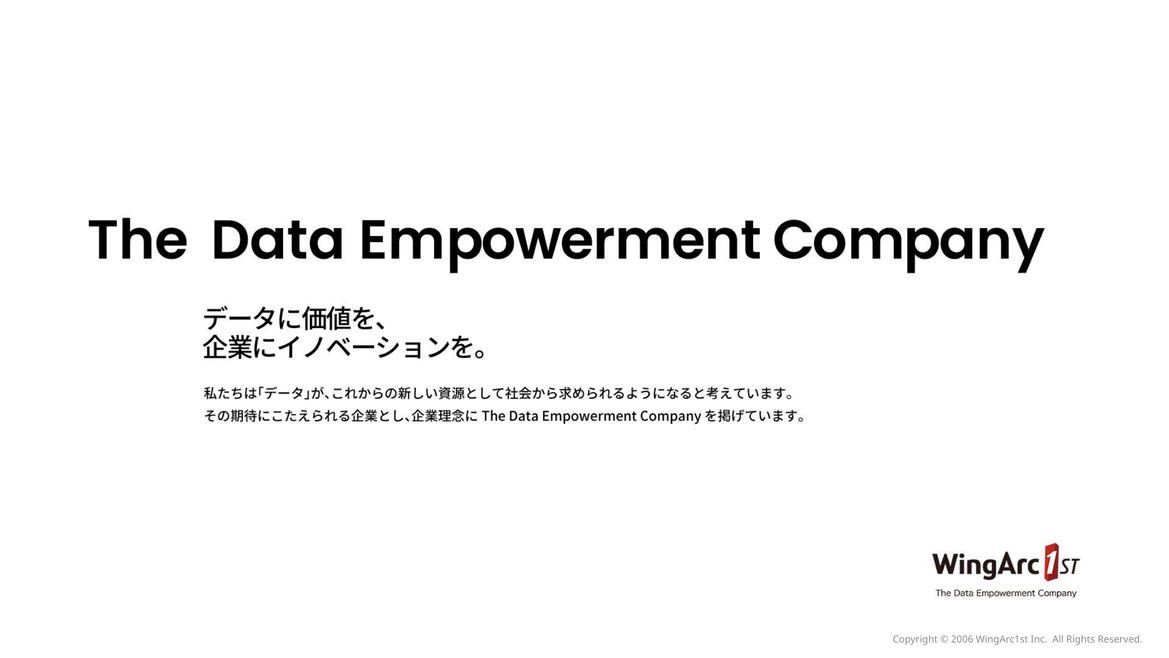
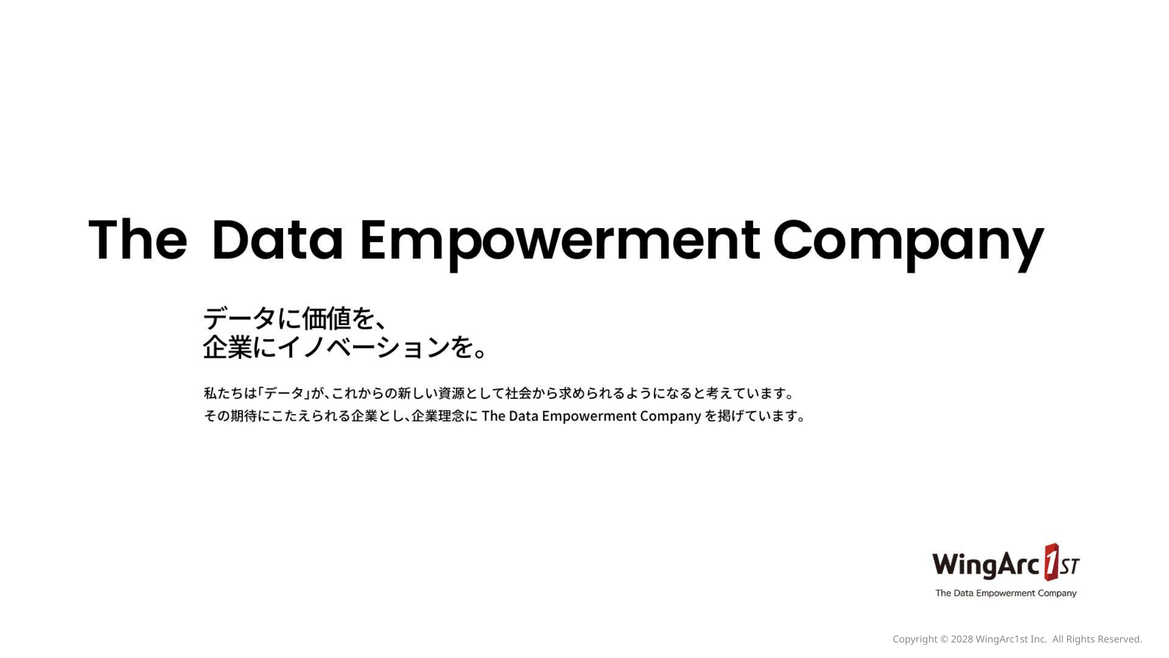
2006: 2006 -> 2028
